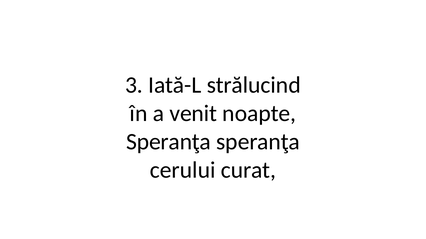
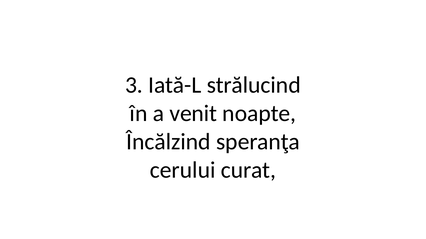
Speranţa at (169, 142): Speranţa -> Încălzind
